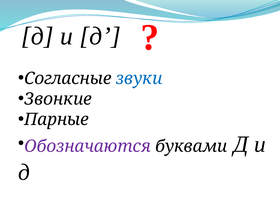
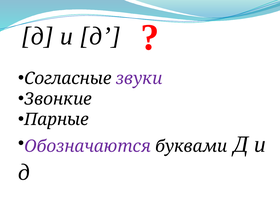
звуки colour: blue -> purple
